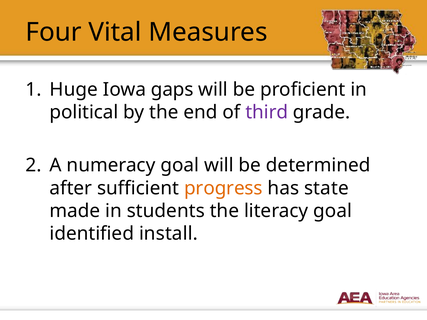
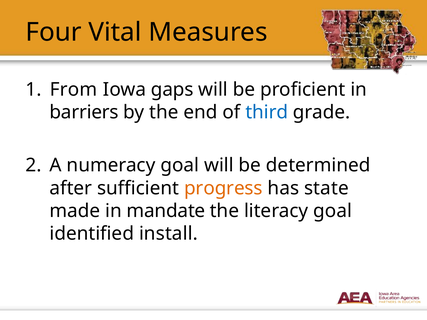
Huge: Huge -> From
political: political -> barriers
third colour: purple -> blue
students: students -> mandate
